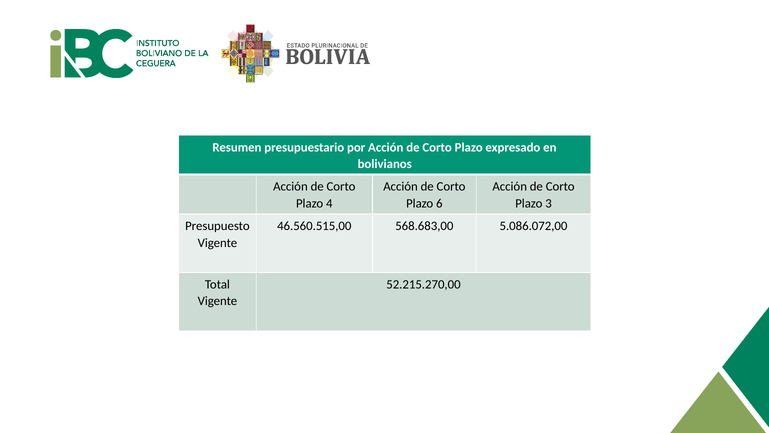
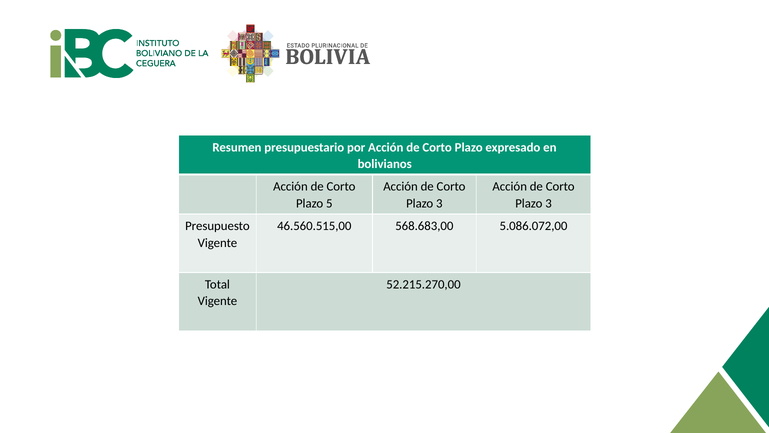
4: 4 -> 5
6 at (439, 203): 6 -> 3
